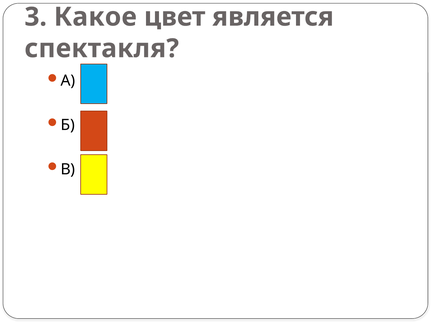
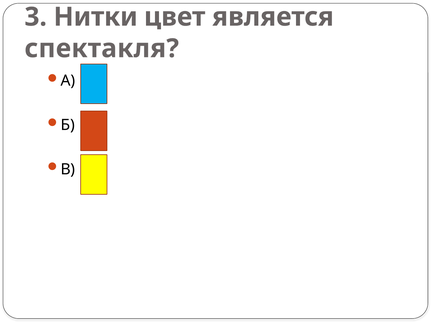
Какое: Какое -> Нитки
